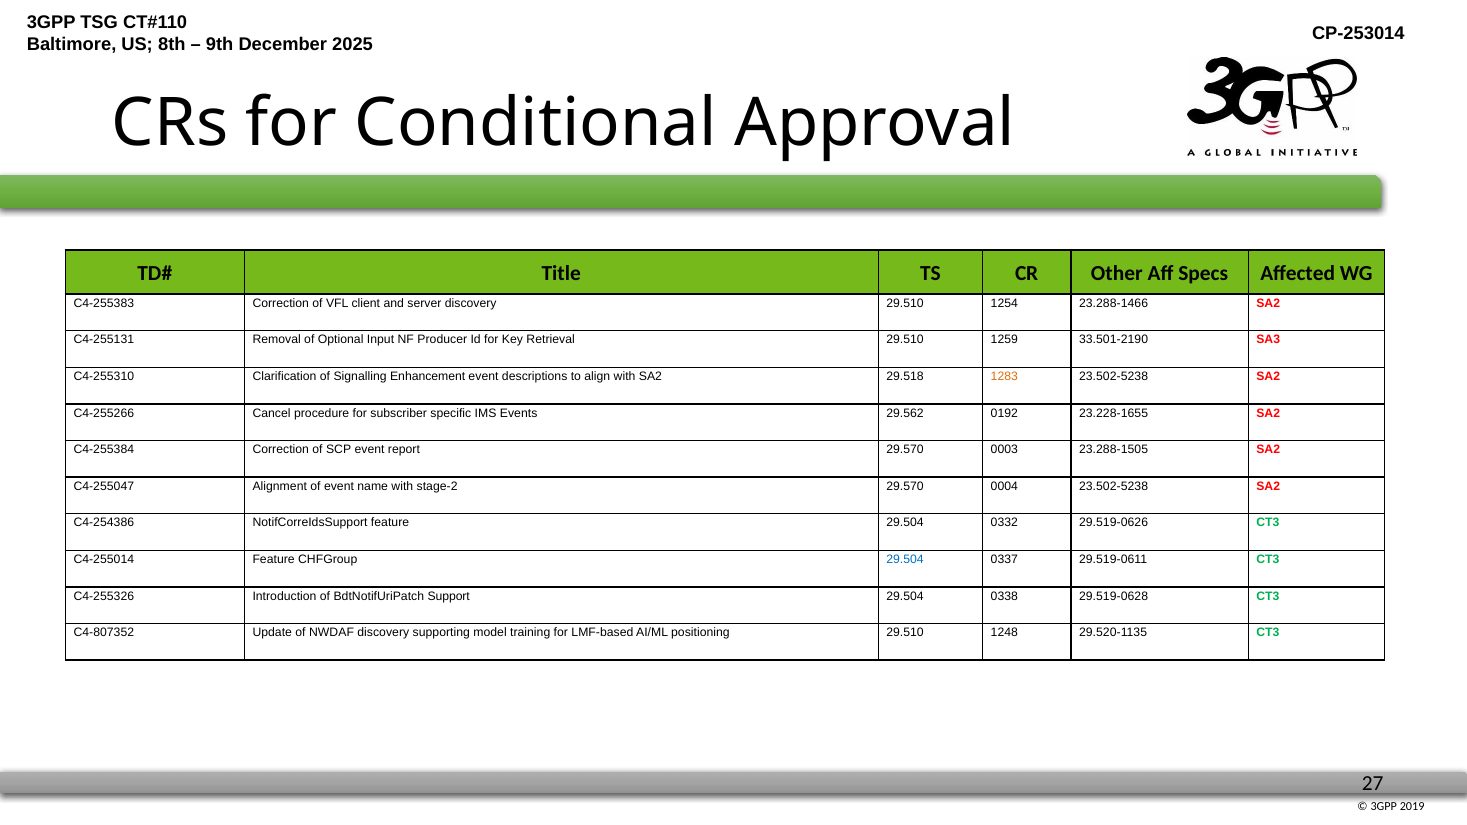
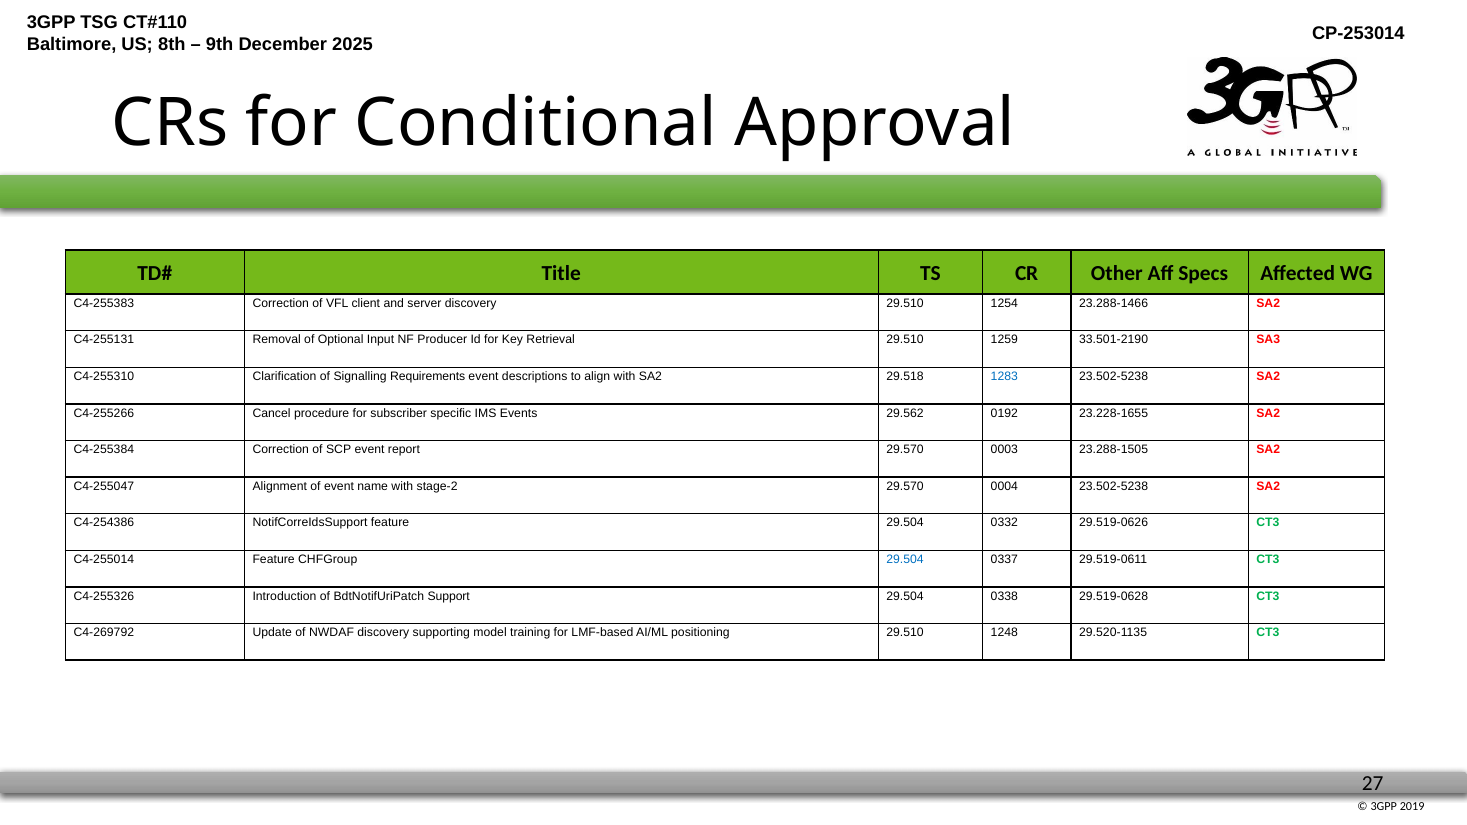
Enhancement: Enhancement -> Requirements
1283 colour: orange -> blue
C4-807352: C4-807352 -> C4-269792
